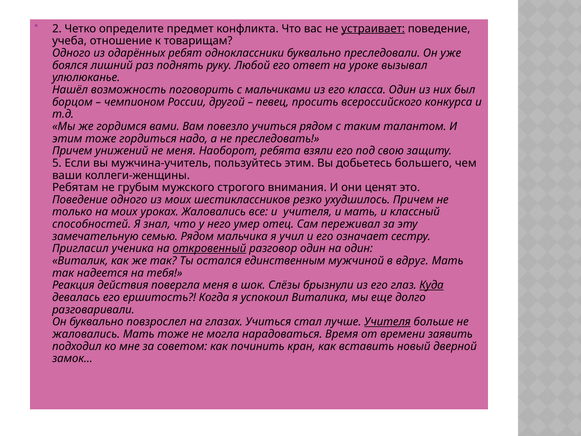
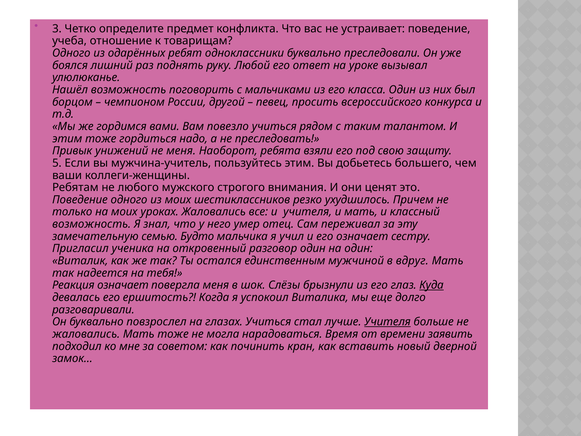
2: 2 -> 3
устраивает underline: present -> none
Причем at (72, 151): Причем -> Привык
грубым: грубым -> любого
способностей at (92, 224): способностей -> возможность
семью Рядом: Рядом -> Будто
откровенный underline: present -> none
Реакция действия: действия -> означает
